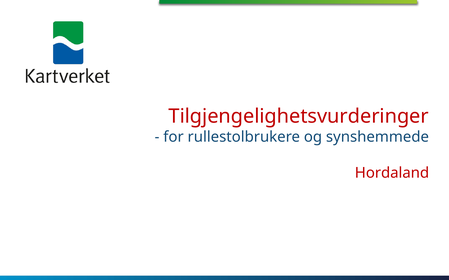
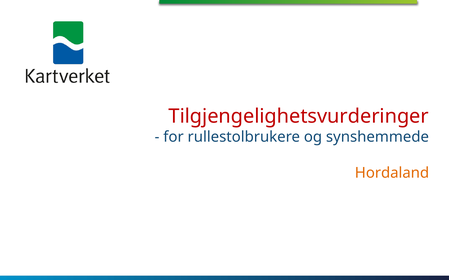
Hordaland colour: red -> orange
